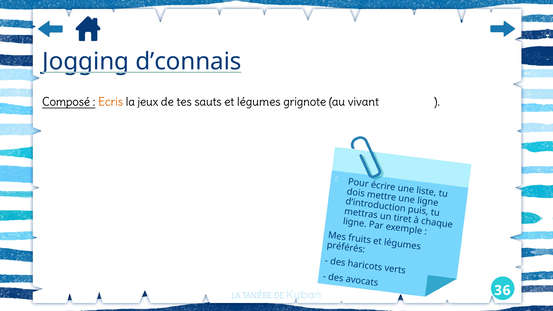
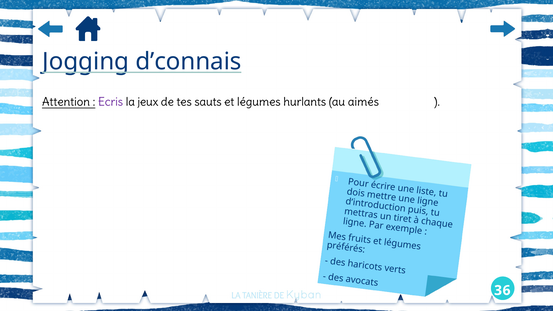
Composé: Composé -> Attention
Ecris colour: orange -> purple
grignote: grignote -> hurlants
vivant: vivant -> aimés
